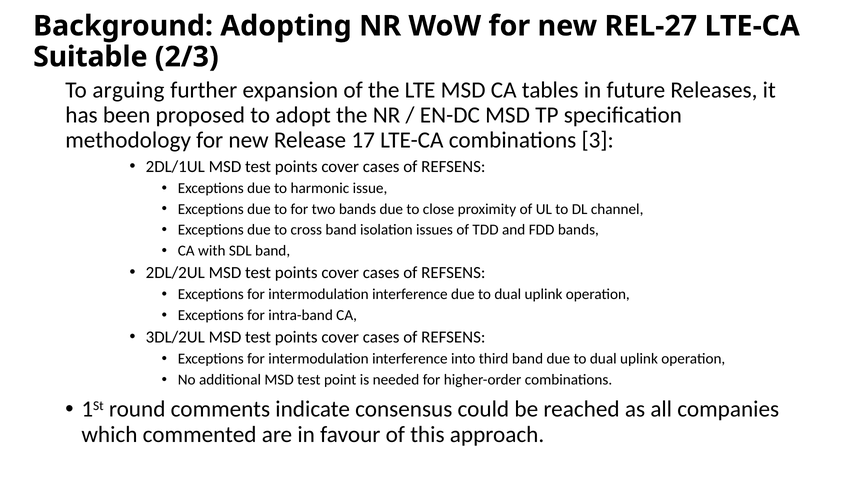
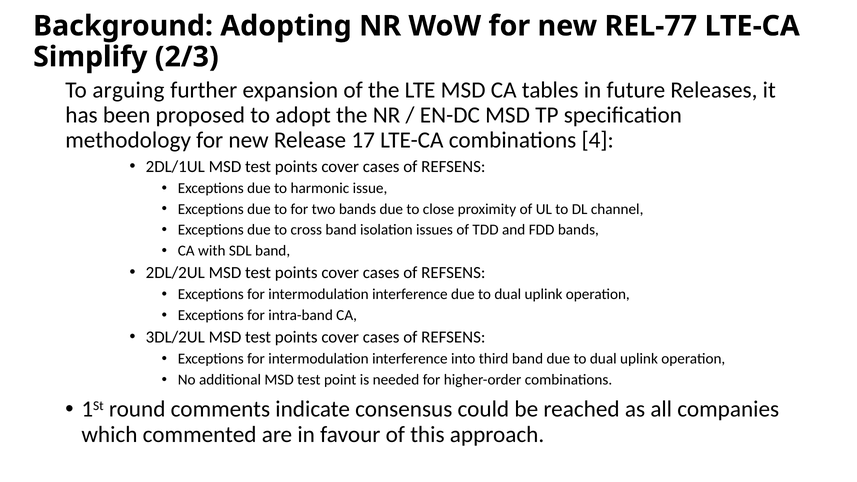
REL-27: REL-27 -> REL-77
Suitable: Suitable -> Simplify
3: 3 -> 4
